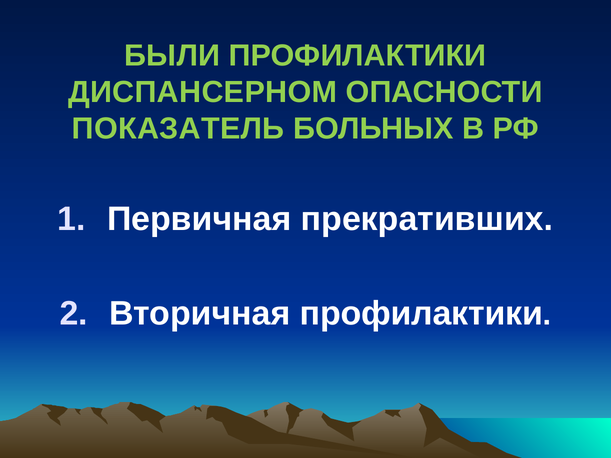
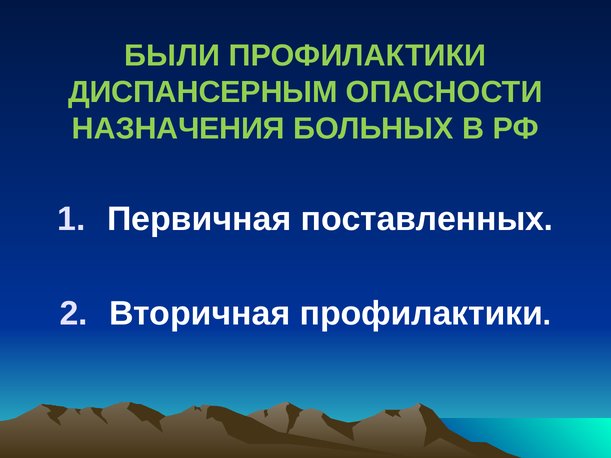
ДИСПАНСЕРНОМ: ДИСПАНСЕРНОМ -> ДИСПАНСЕРНЫМ
ПОКАЗАТЕЛЬ: ПОКАЗАТЕЛЬ -> НАЗНАЧЕНИЯ
прекративших: прекративших -> поставленных
